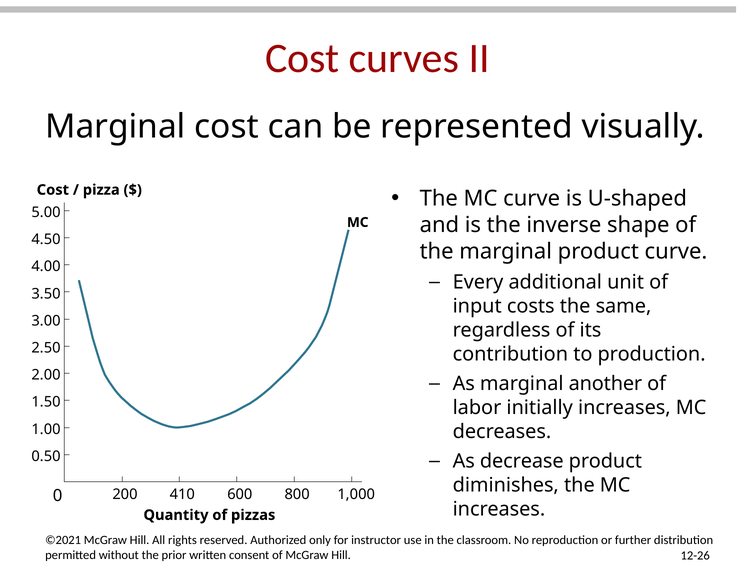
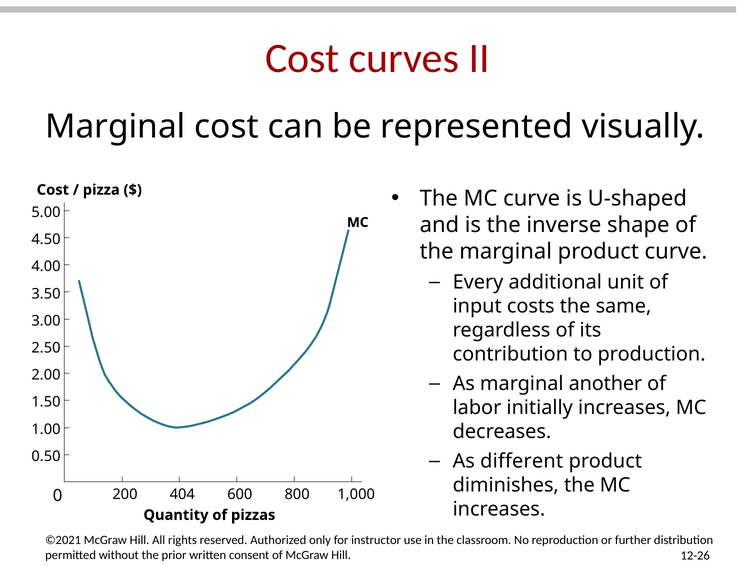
decrease: decrease -> different
410: 410 -> 404
